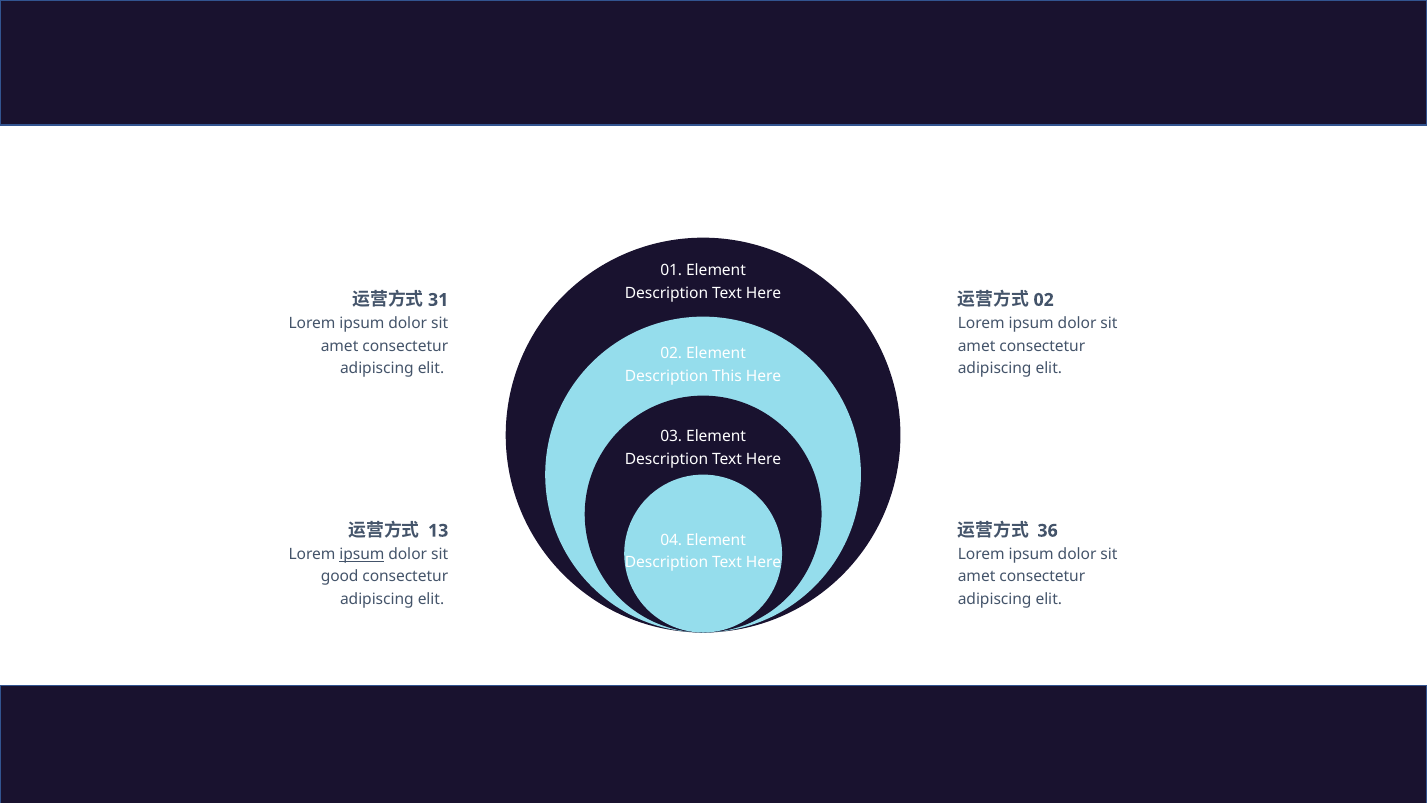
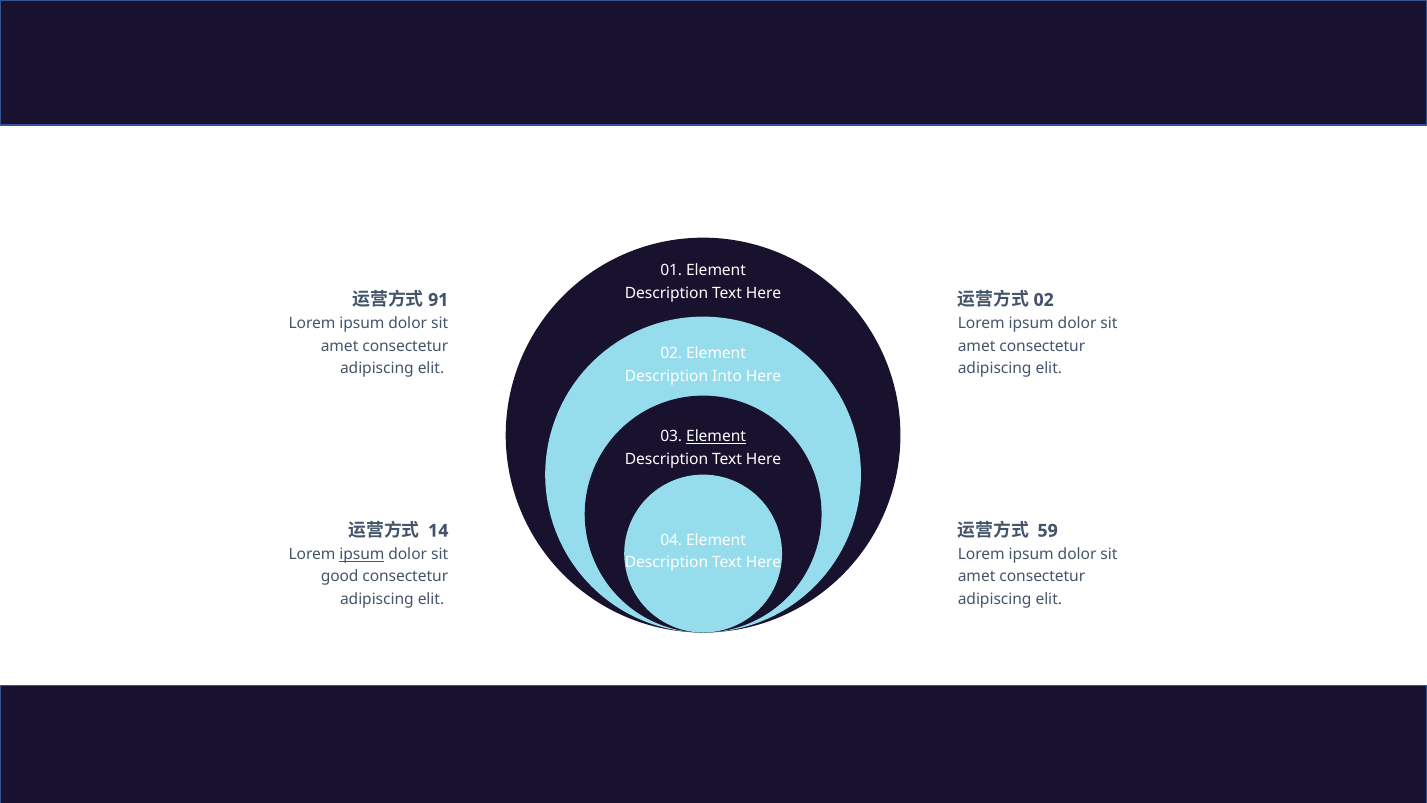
31: 31 -> 91
This: This -> Into
Element at (716, 436) underline: none -> present
13: 13 -> 14
36: 36 -> 59
